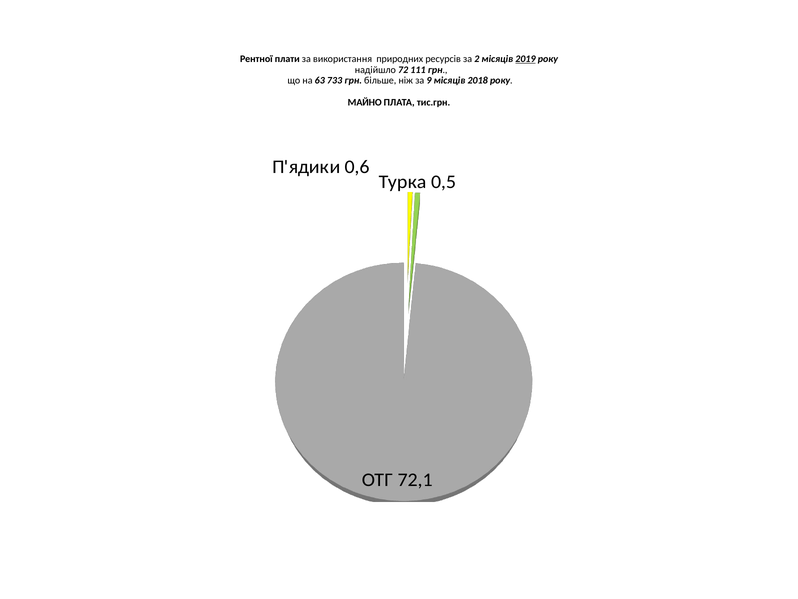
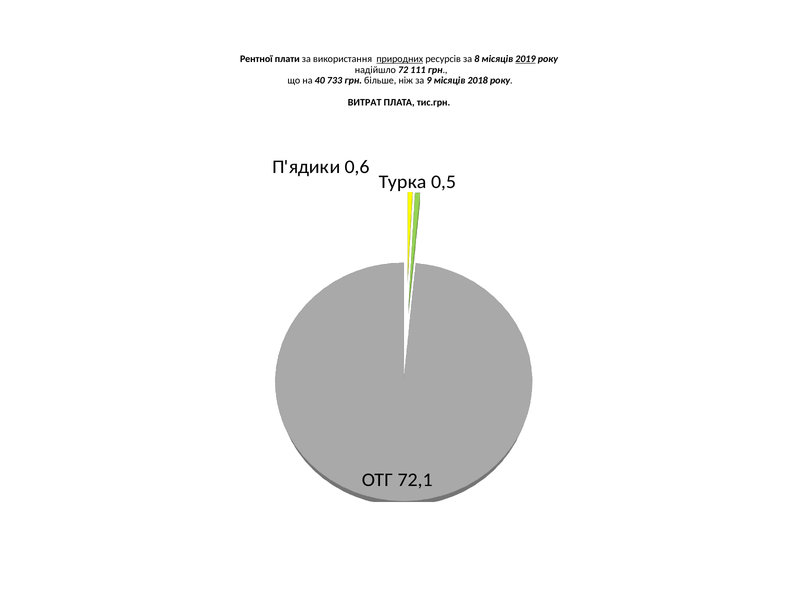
природних underline: none -> present
2: 2 -> 8
63: 63 -> 40
МАЙНО: МАЙНО -> ВИТРАТ
